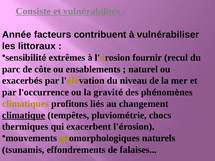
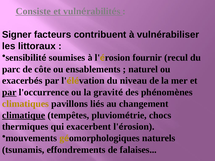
Année: Année -> Signer
extrêmes: extrêmes -> soumises
par at (9, 92) underline: none -> present
profitons: profitons -> pavillons
